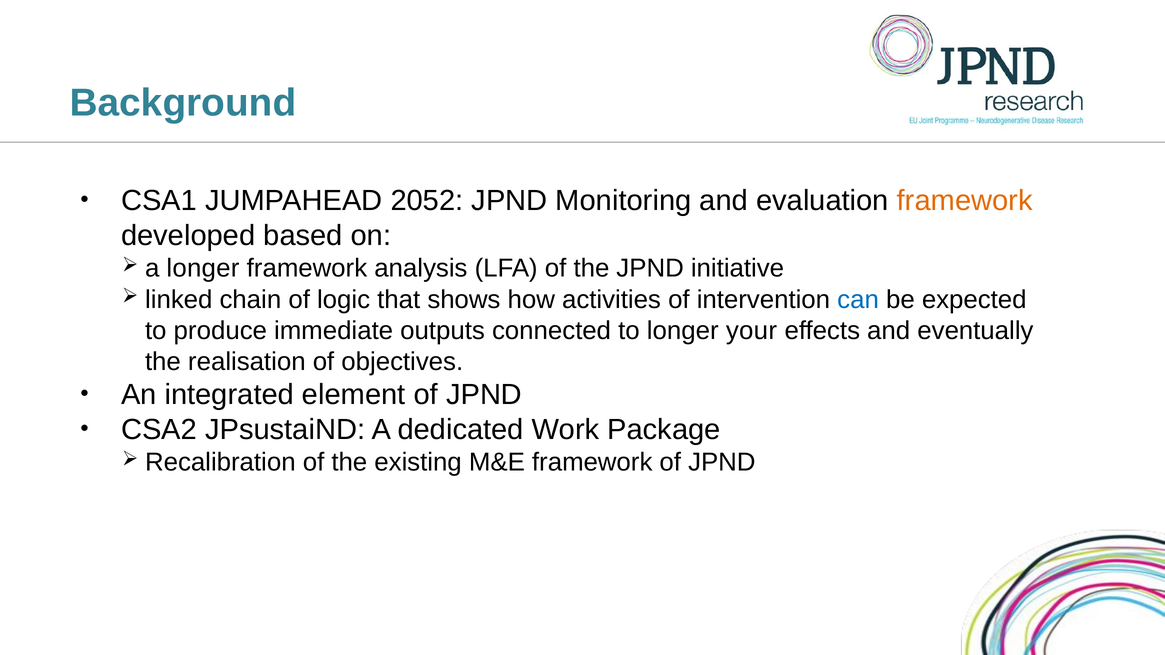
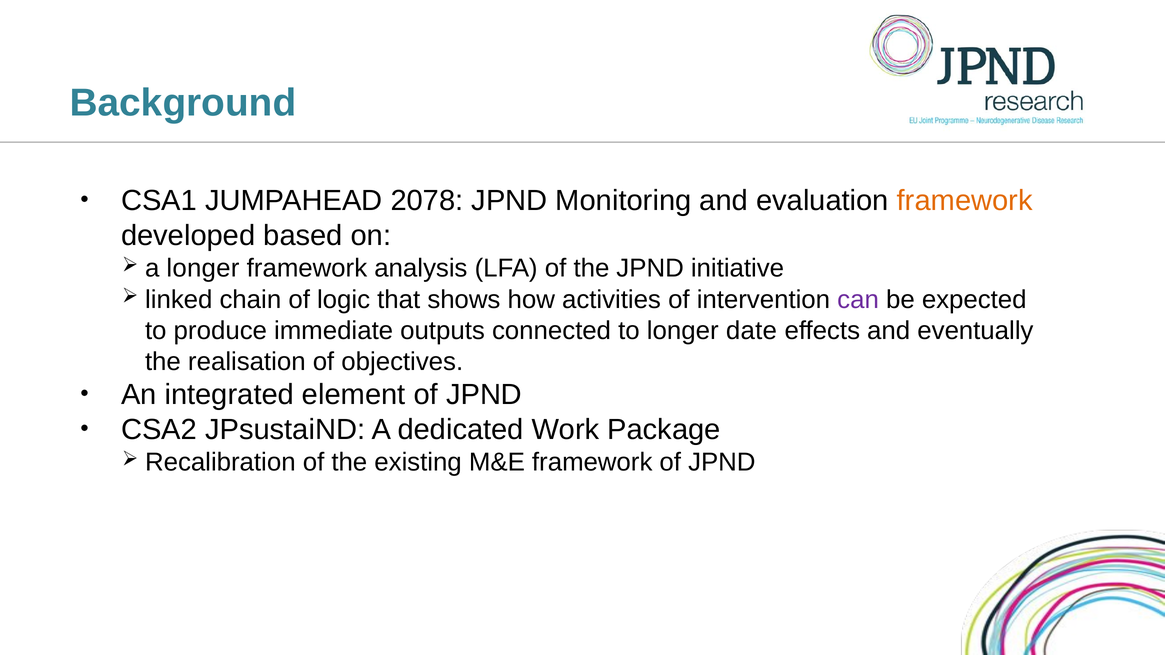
2052: 2052 -> 2078
can colour: blue -> purple
your: your -> date
